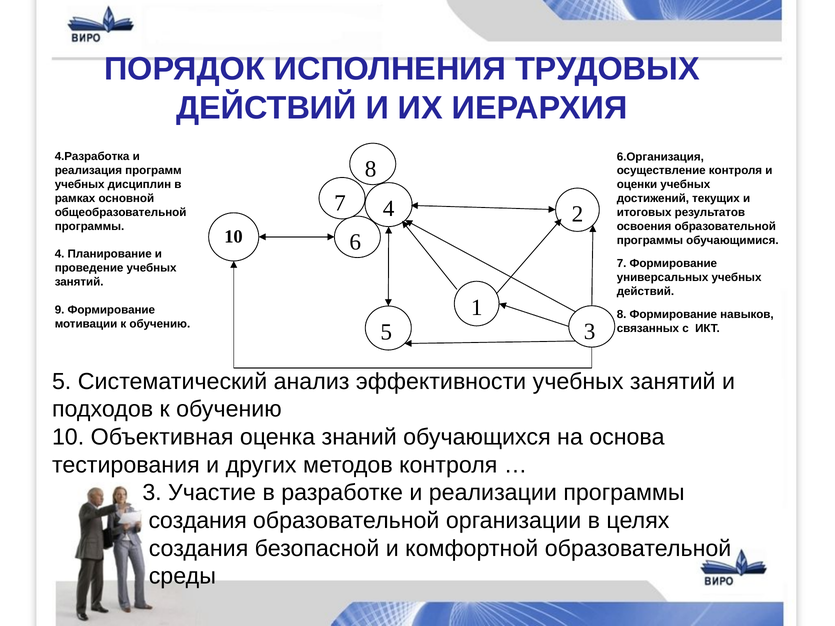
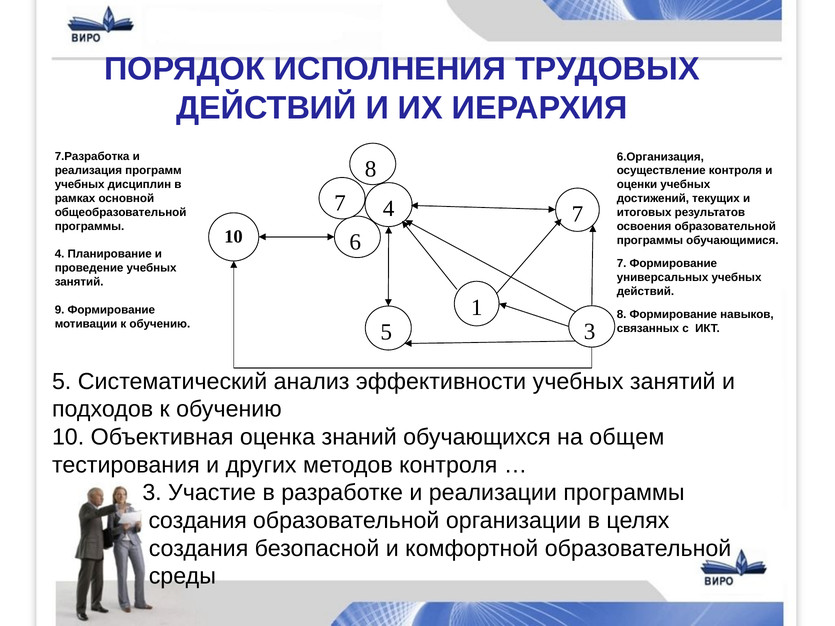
4.Разработка: 4.Разработка -> 7.Разработка
4 2: 2 -> 7
основа: основа -> общем
